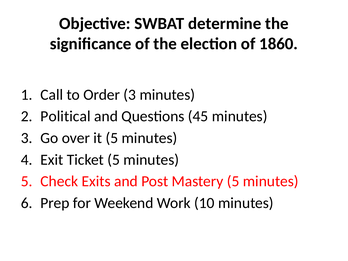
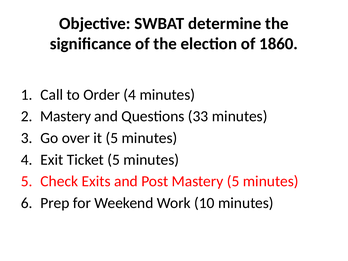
Order 3: 3 -> 4
Political at (66, 116): Political -> Mastery
45: 45 -> 33
